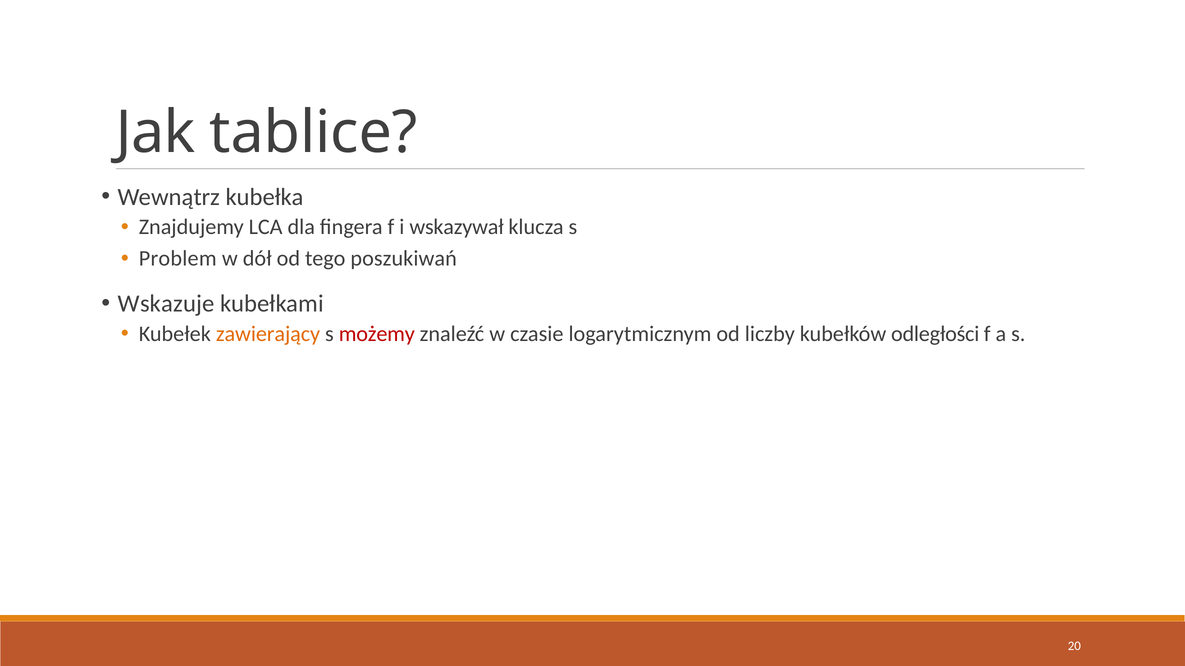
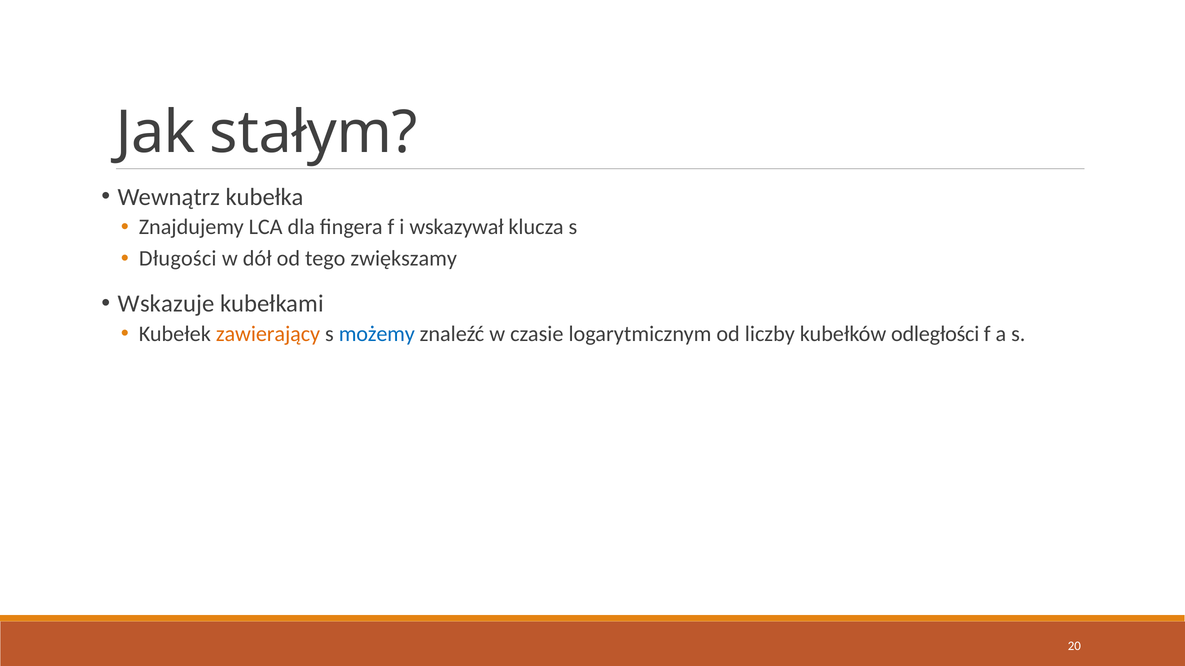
tablice: tablice -> stałym
Problem: Problem -> Długości
poszukiwań: poszukiwań -> zwiększamy
możemy colour: red -> blue
